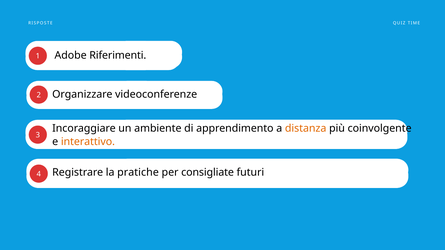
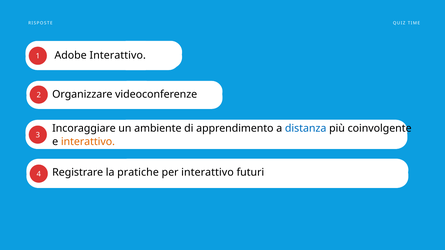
Adobe Riferimenti: Riferimenti -> Interattivo
distanza colour: orange -> blue
per consigliate: consigliate -> interattivo
